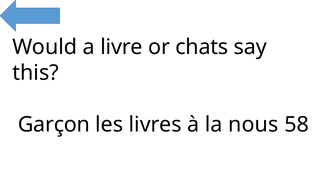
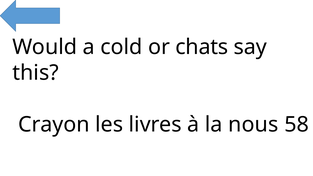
livre: livre -> cold
Garçon: Garçon -> Crayon
